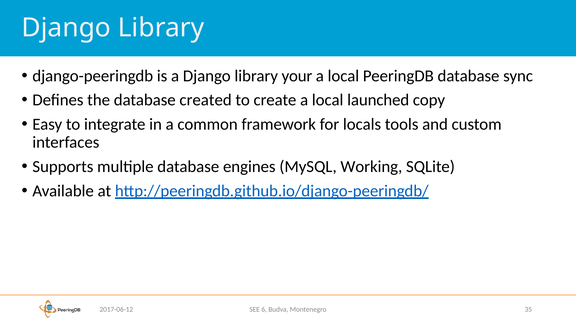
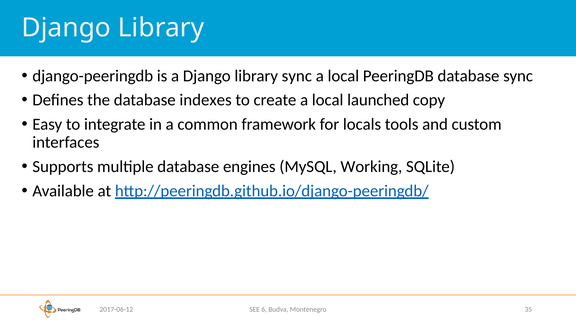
library your: your -> sync
created: created -> indexes
